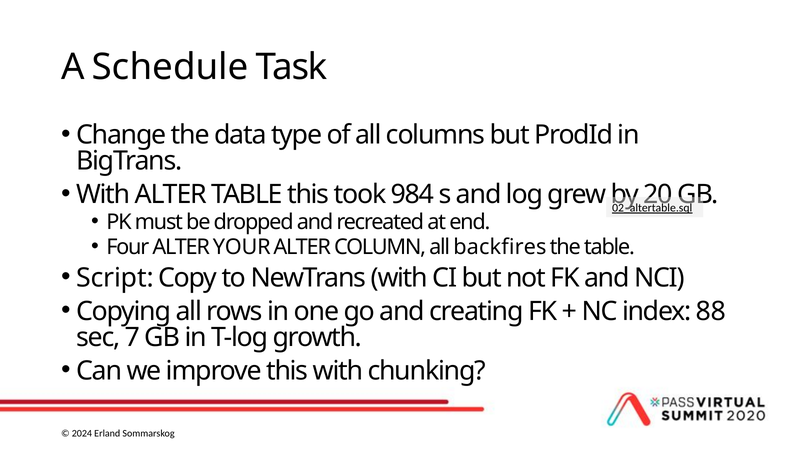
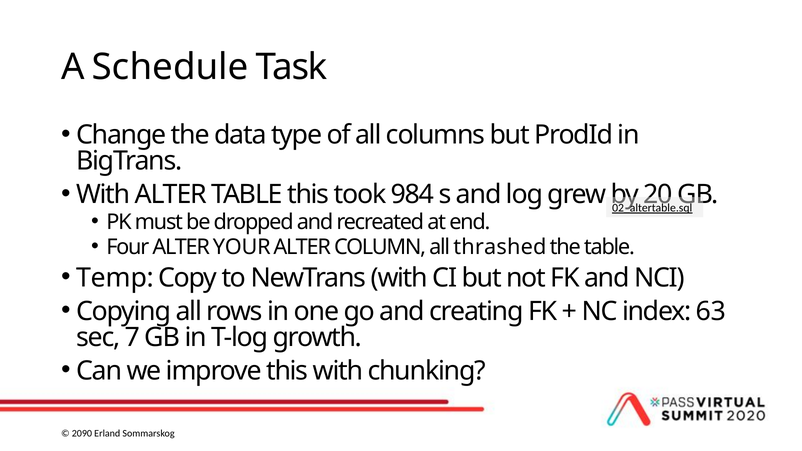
backfires: backfires -> thrashed
Script: Script -> Temp
88: 88 -> 63
2024: 2024 -> 2090
